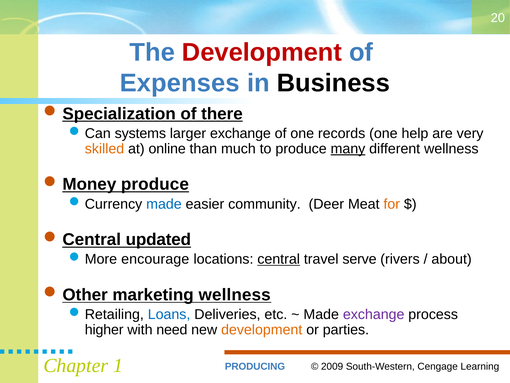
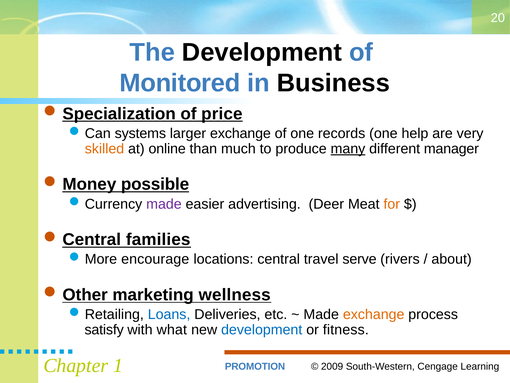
Development at (262, 52) colour: red -> black
Expenses: Expenses -> Monitored
there: there -> price
different wellness: wellness -> manager
produce at (155, 184): produce -> possible
made at (164, 204) colour: blue -> purple
community: community -> advertising
updated: updated -> families
central underline: present -> none
exchange at (374, 314) colour: purple -> orange
higher: higher -> satisfy
need: need -> what
development at (262, 329) colour: orange -> blue
parties: parties -> fitness
PRODUCING: PRODUCING -> PROMOTION
